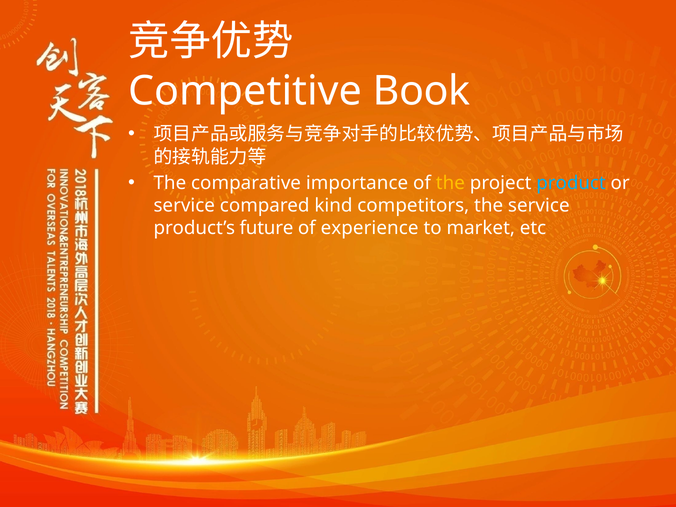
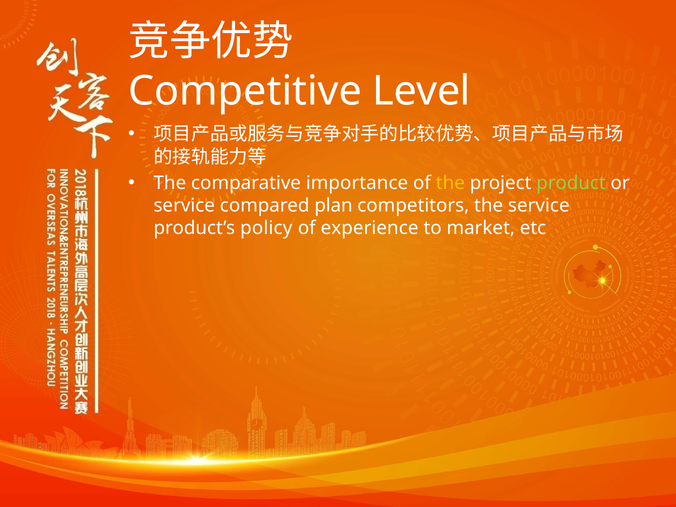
Book: Book -> Level
product colour: light blue -> light green
kind: kind -> plan
future: future -> policy
